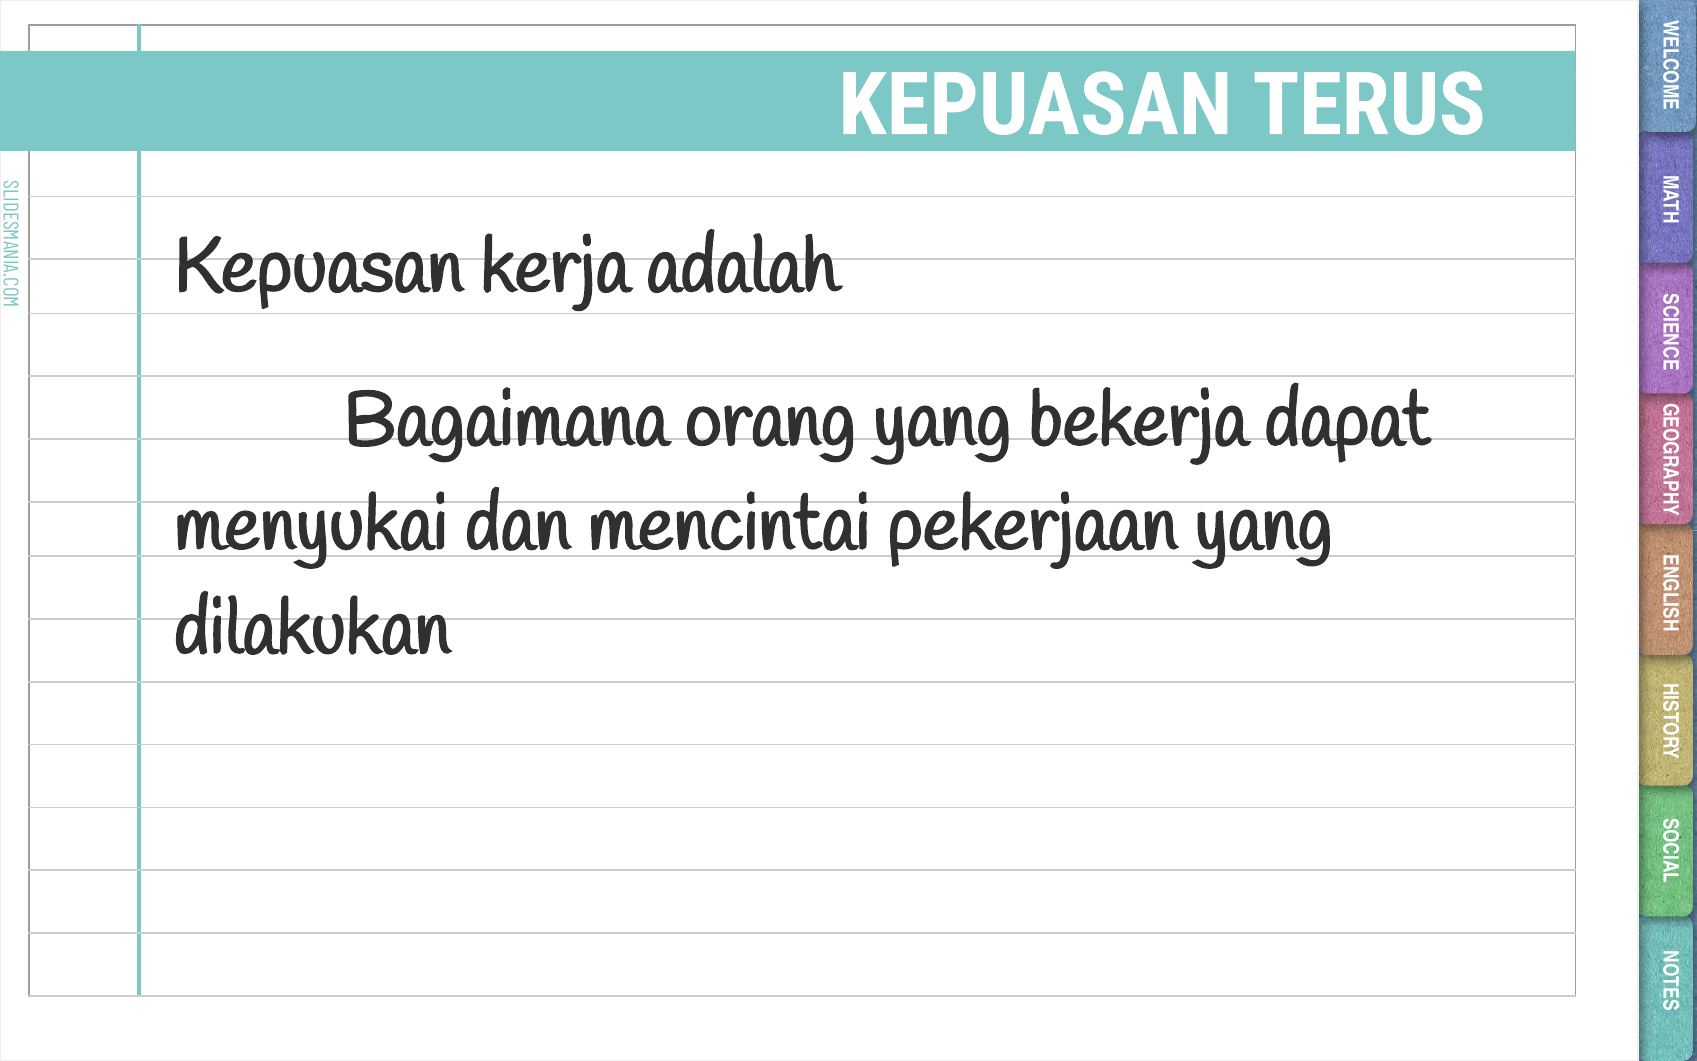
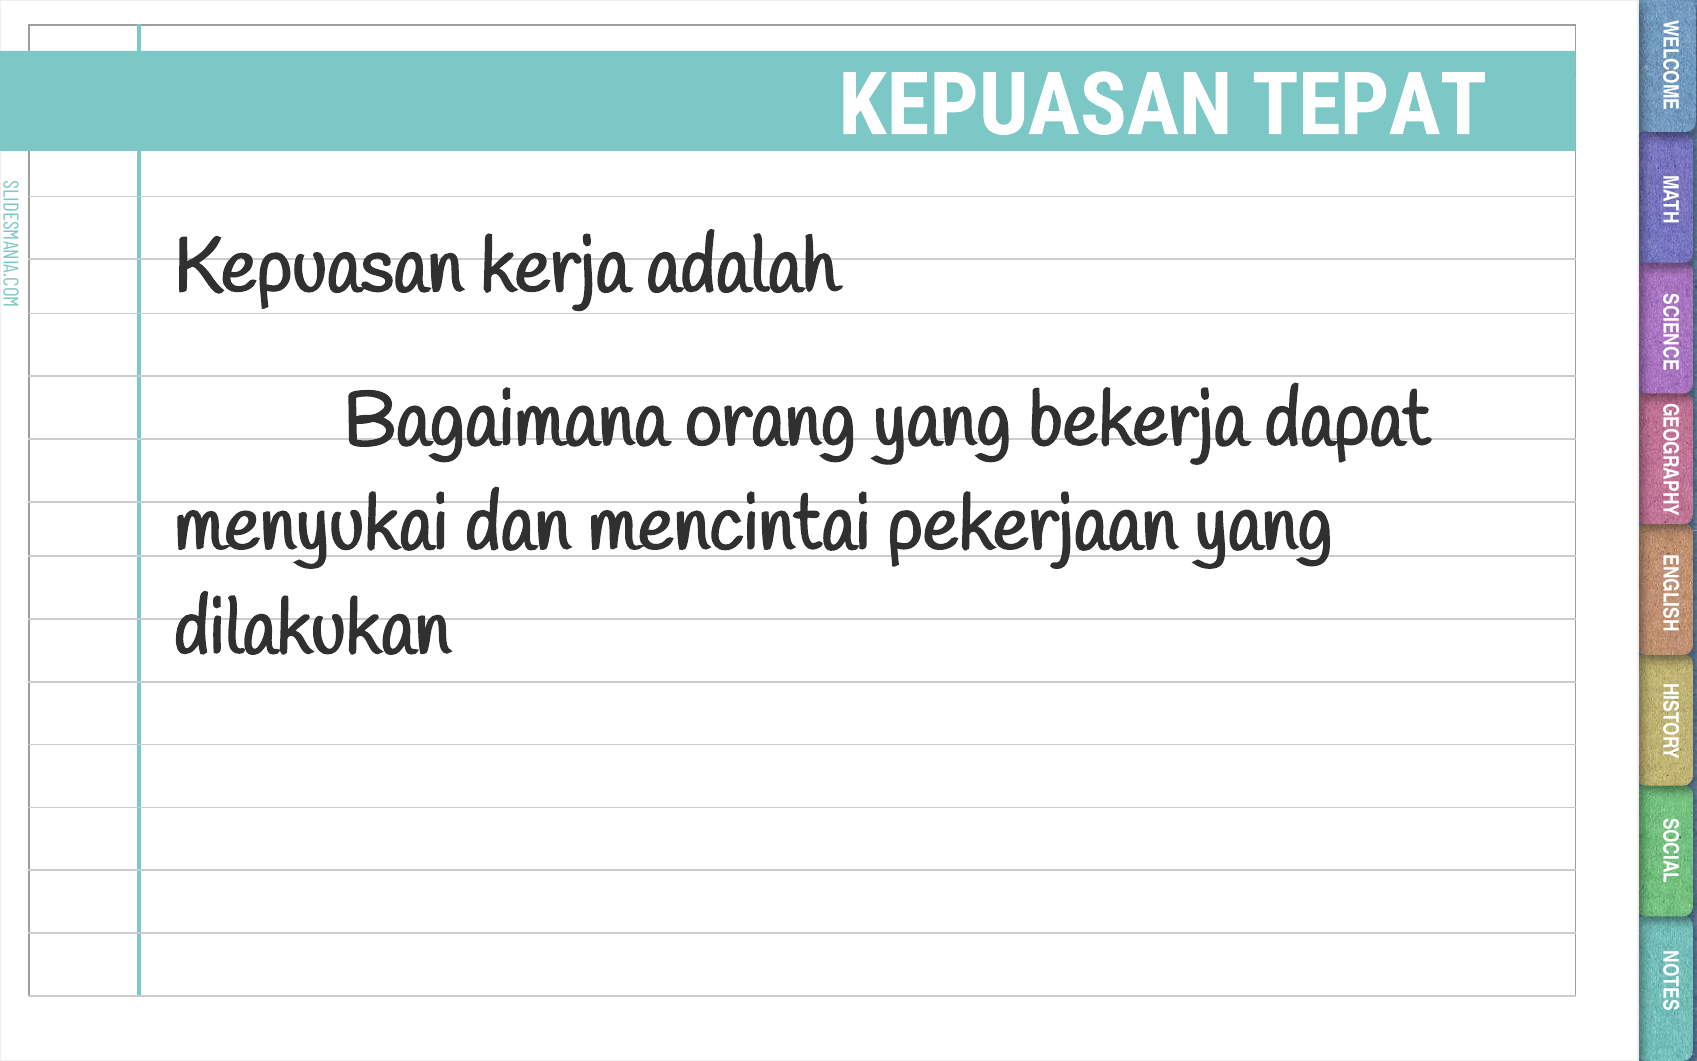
TERUS: TERUS -> TEPAT
